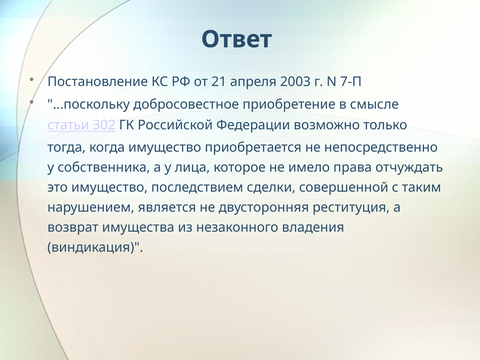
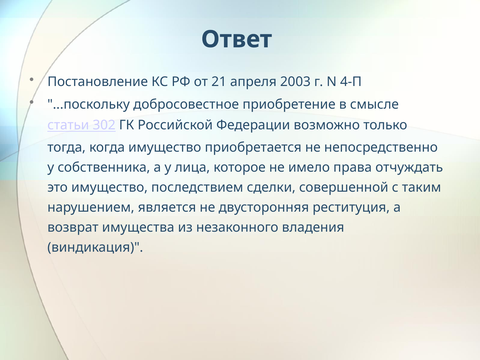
7-П: 7-П -> 4-П
